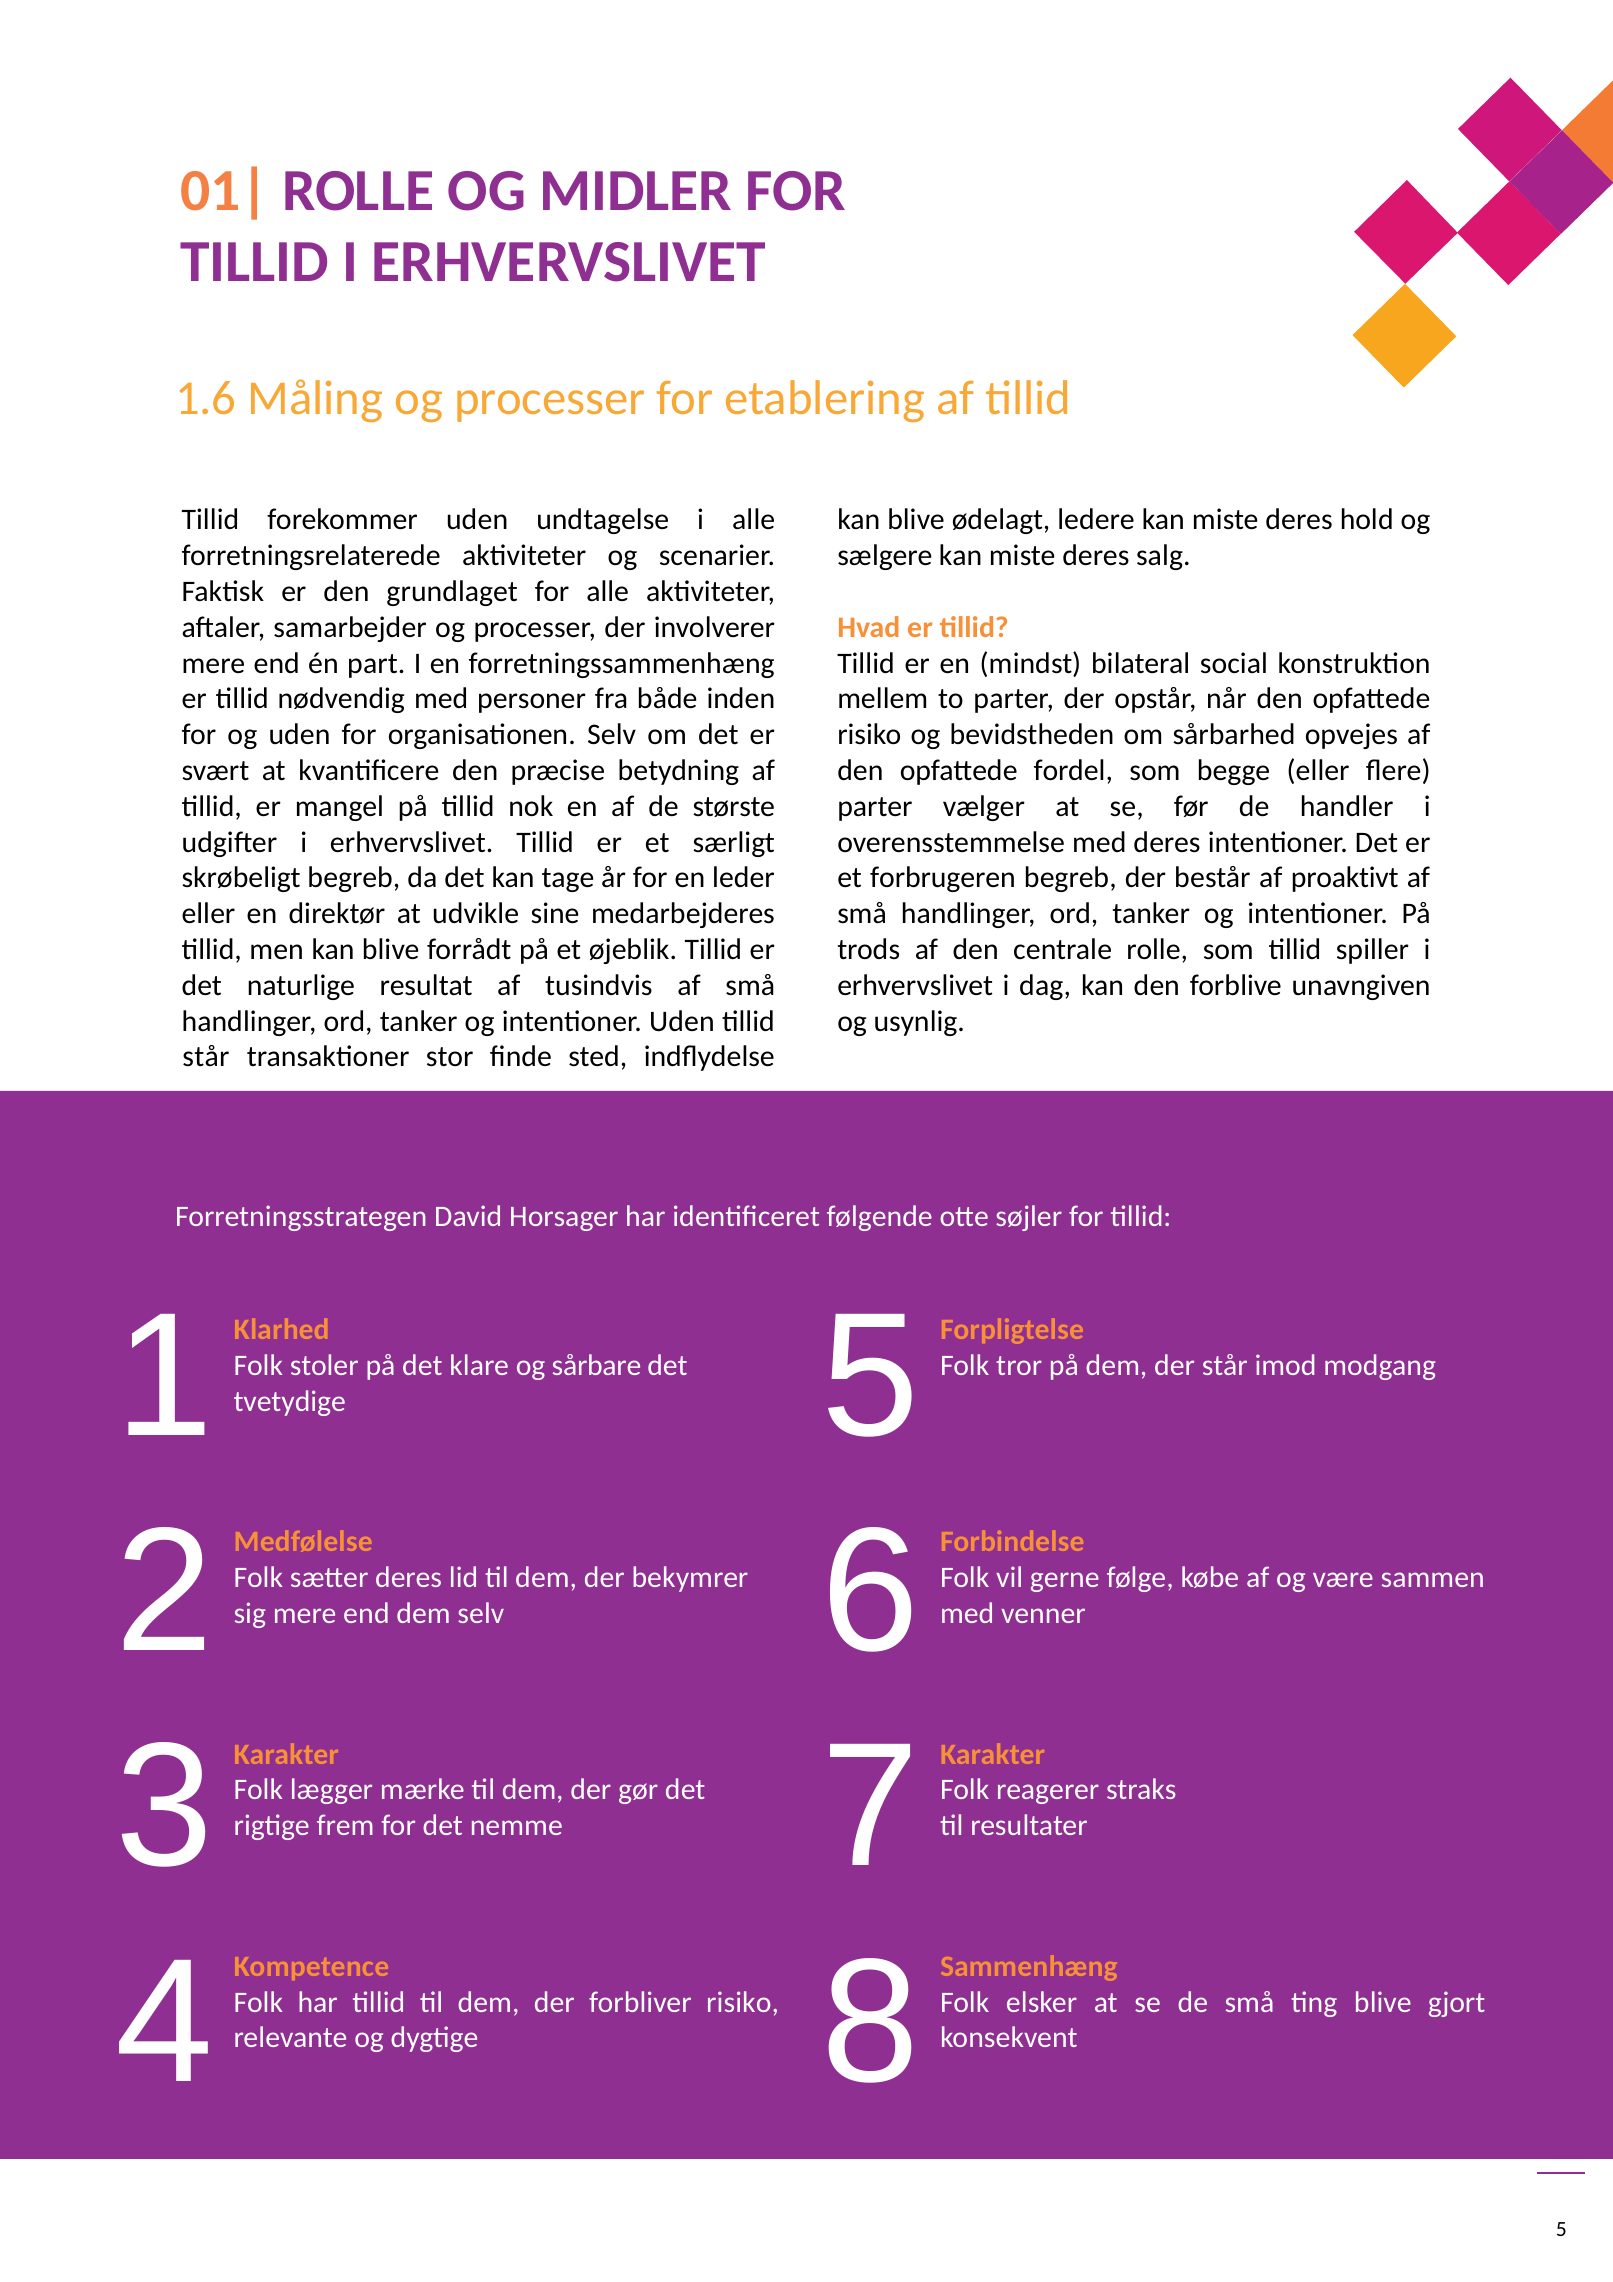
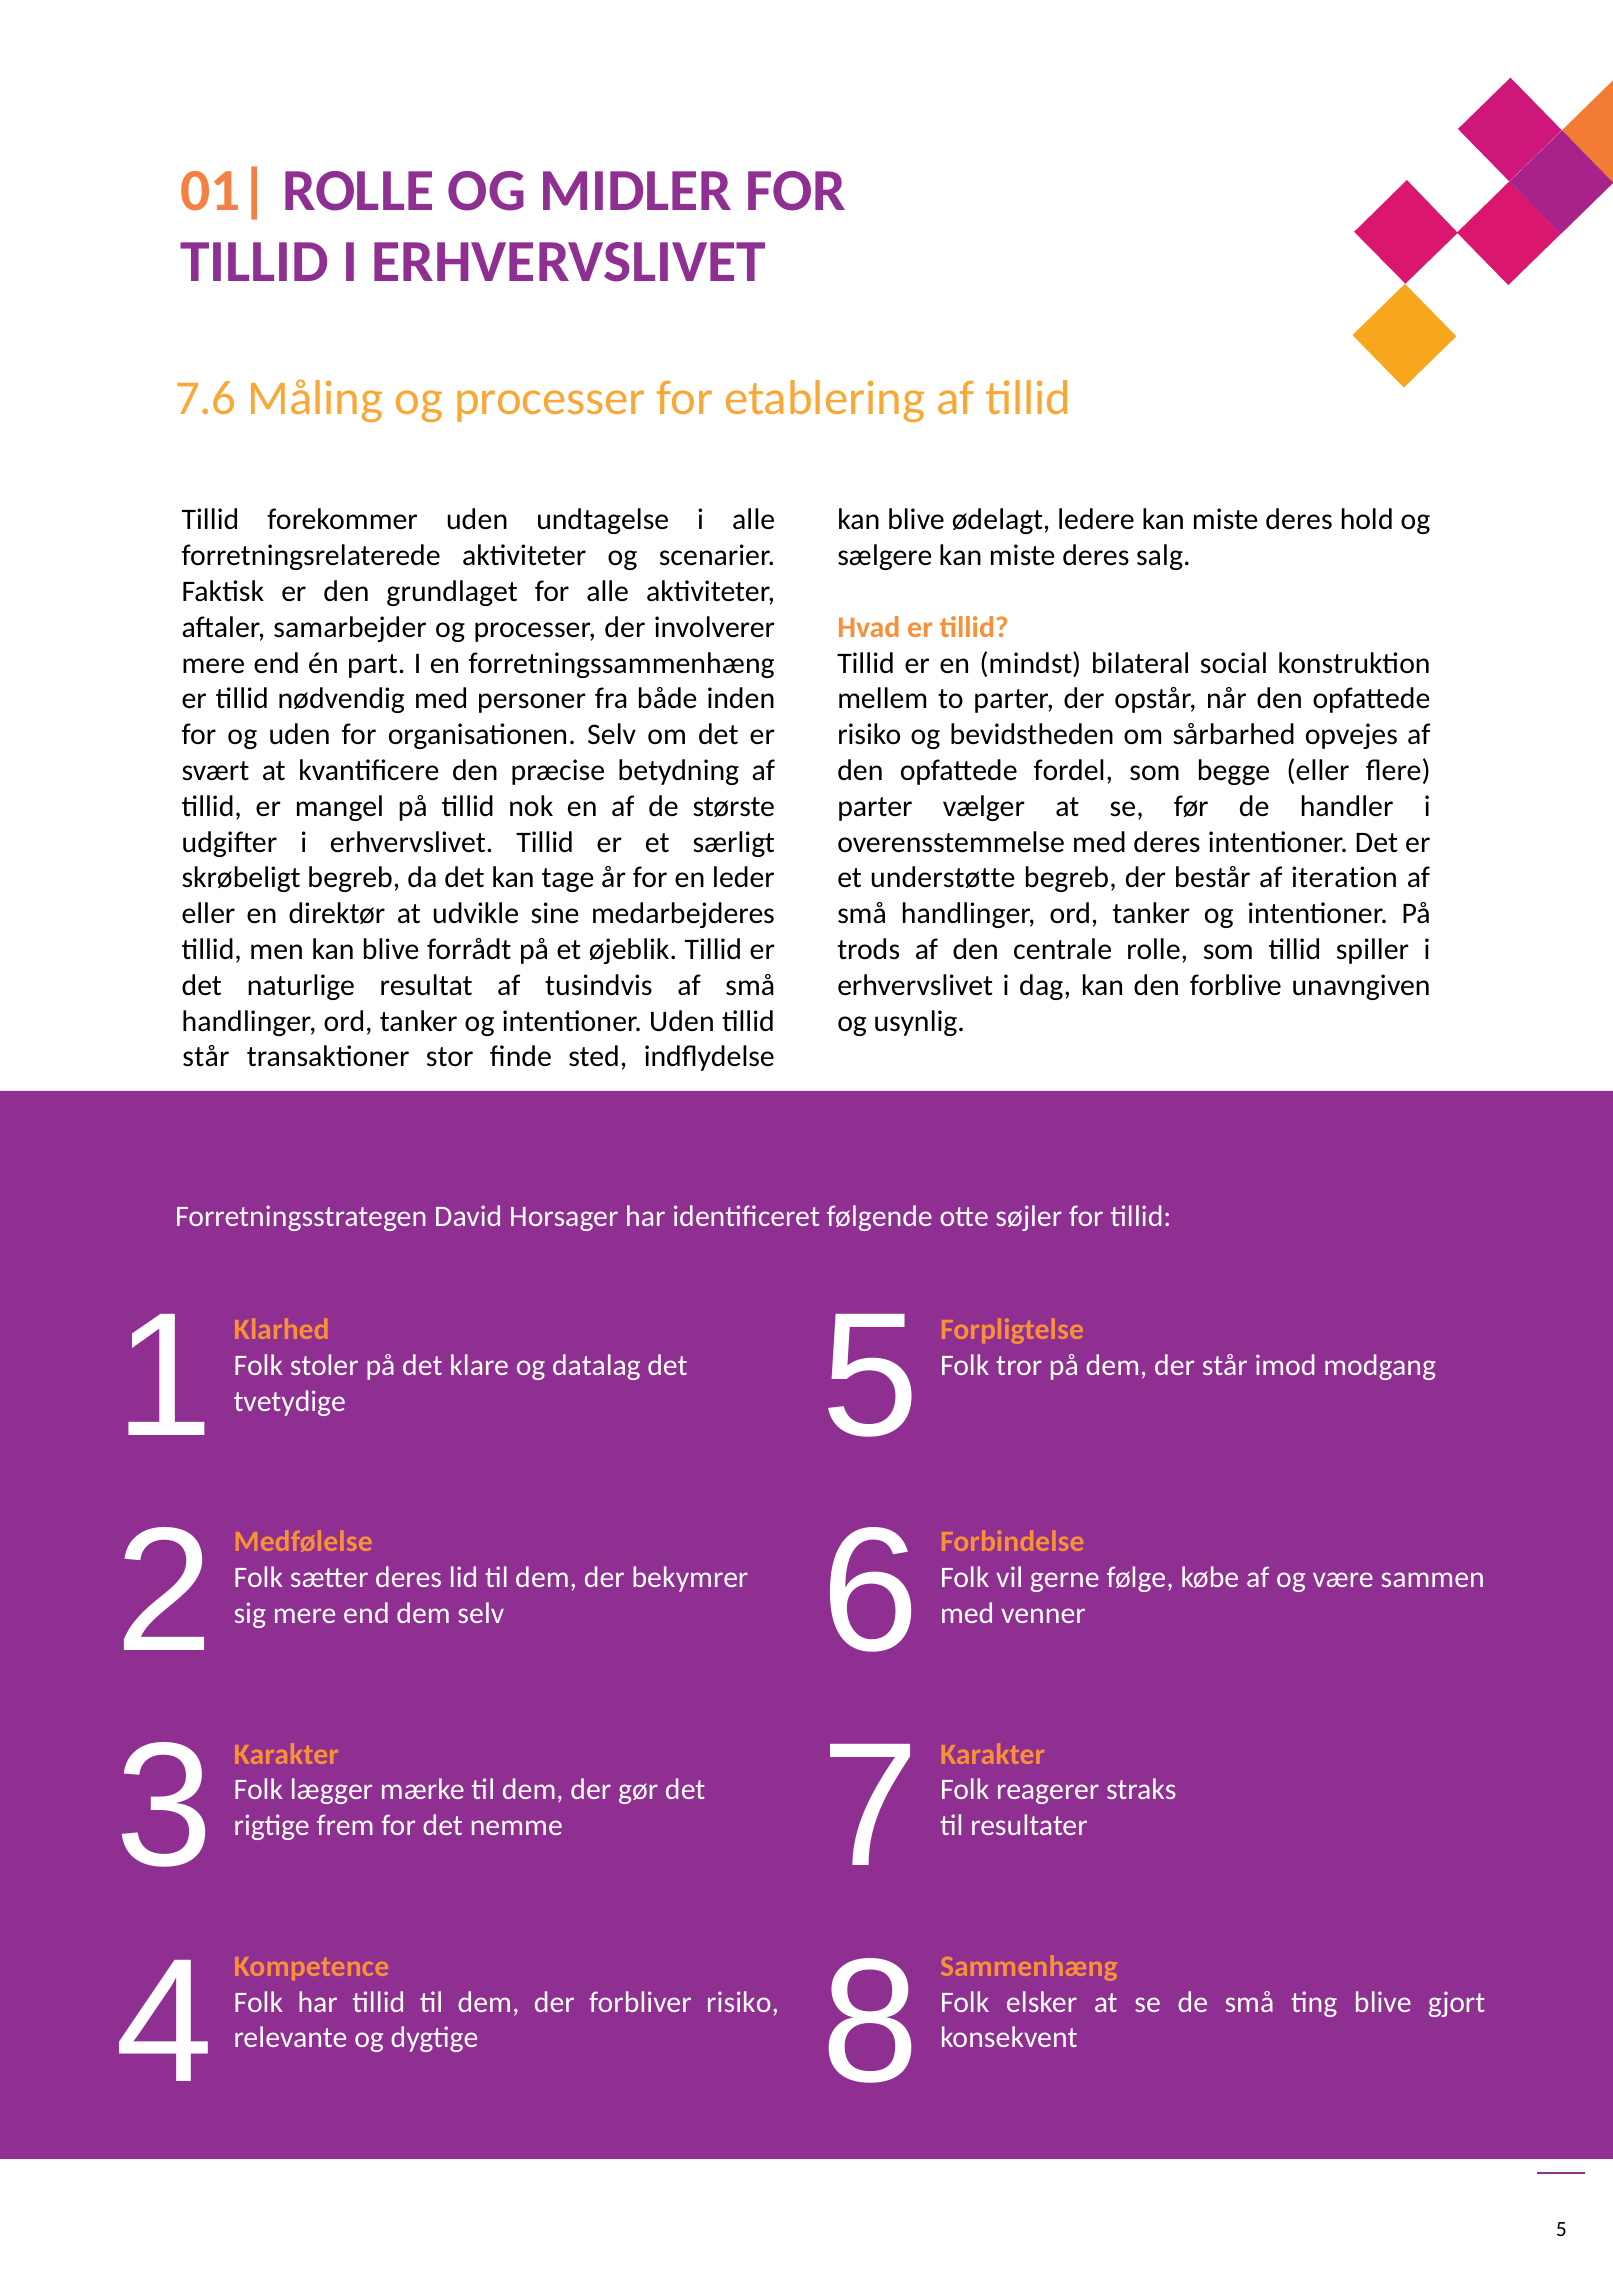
1.6: 1.6 -> 7.6
forbrugeren: forbrugeren -> understøtte
proaktivt: proaktivt -> iteration
sårbare: sårbare -> datalag
